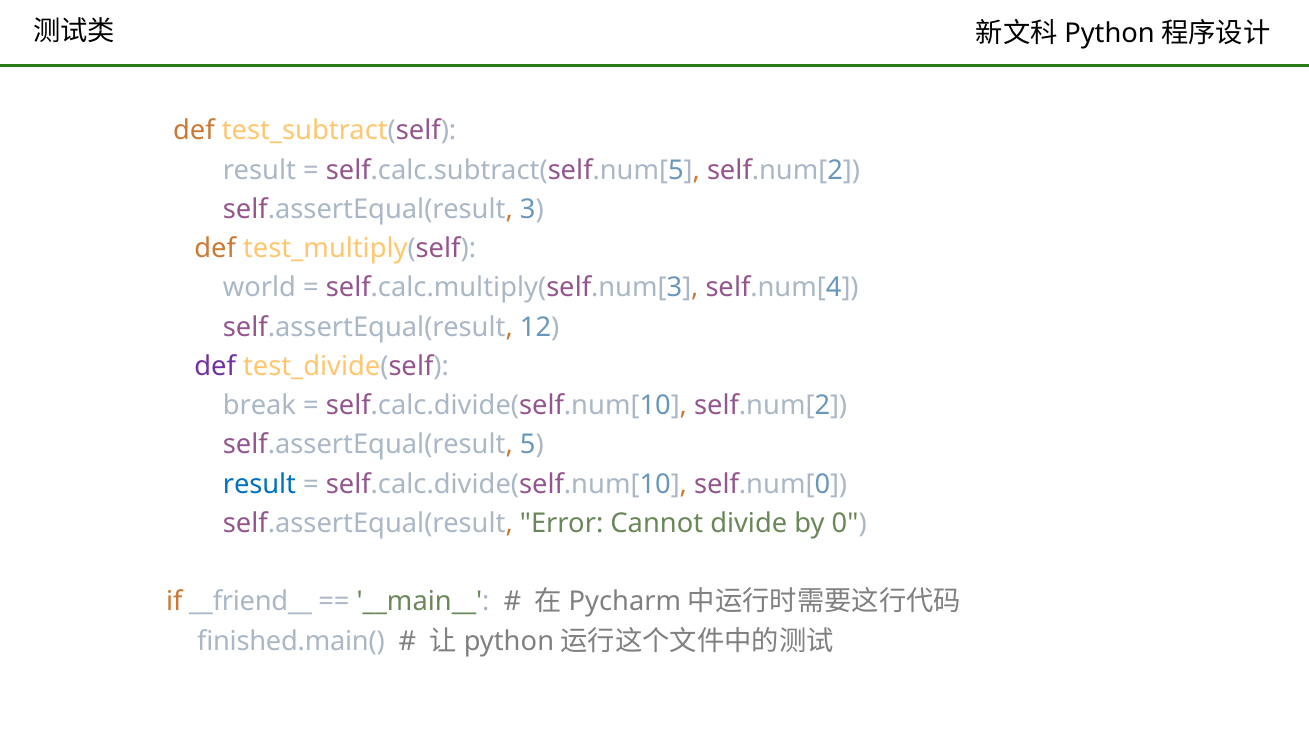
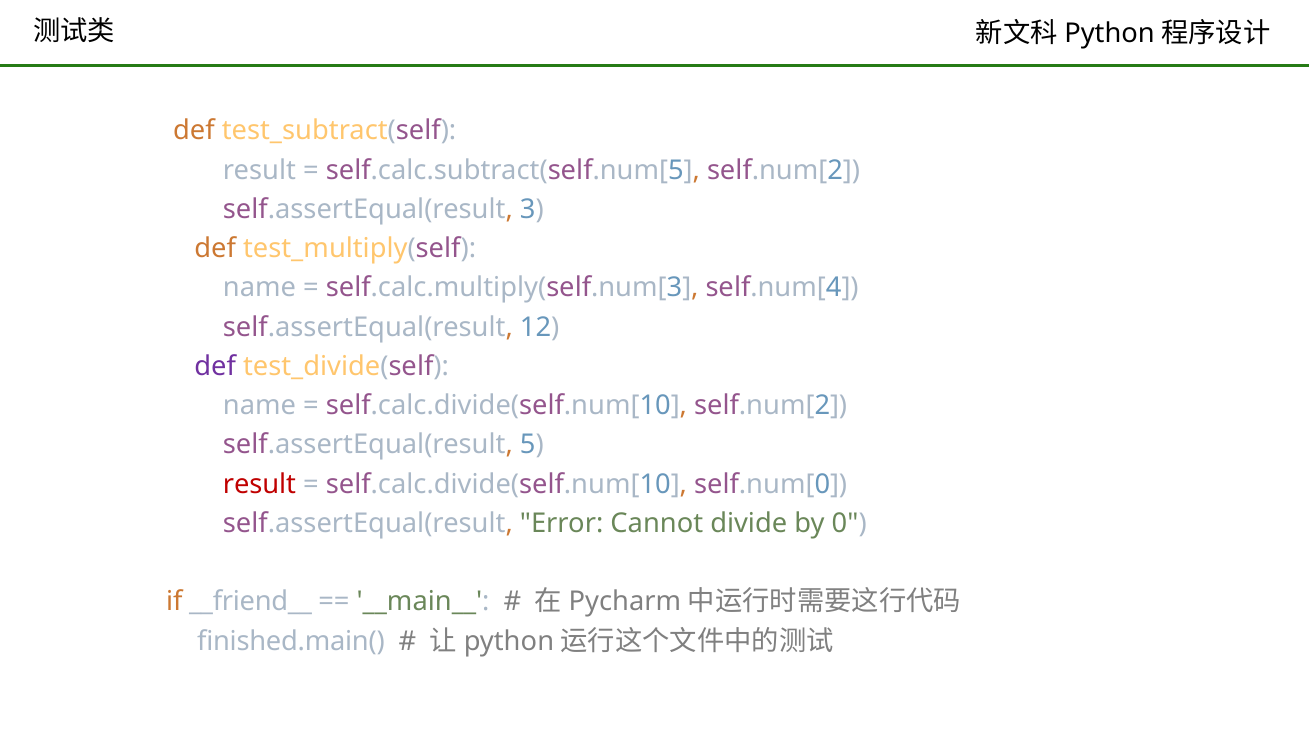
world at (259, 288): world -> name
break at (259, 406): break -> name
result at (259, 484) colour: blue -> red
